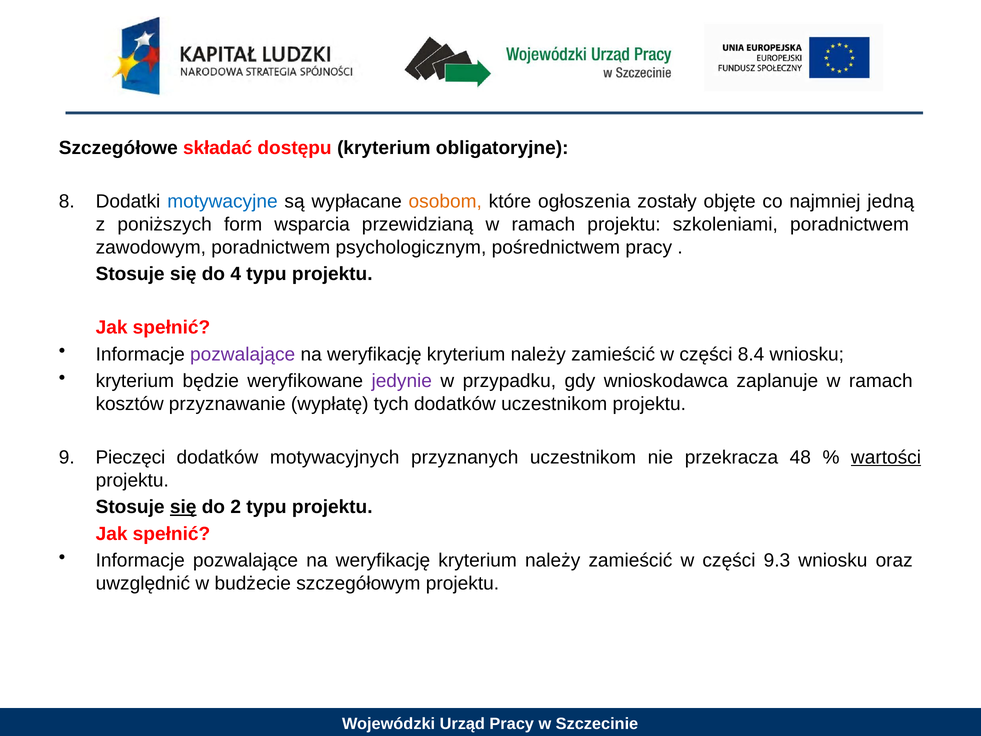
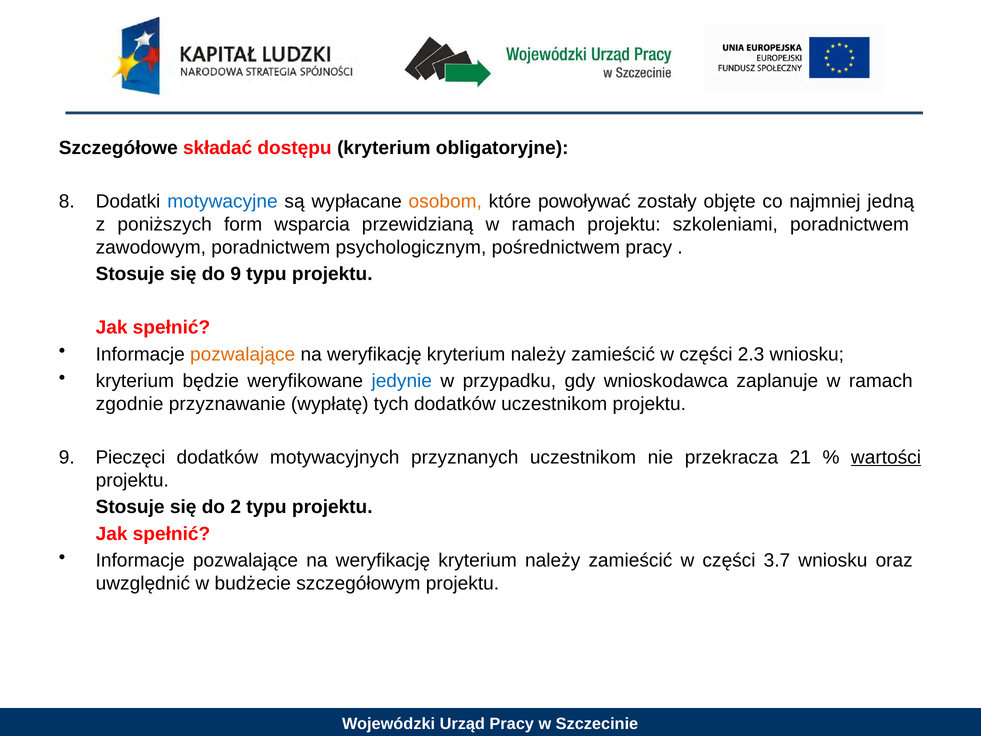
ogłoszenia: ogłoszenia -> powoływać
do 4: 4 -> 9
pozwalające at (243, 354) colour: purple -> orange
8.4: 8.4 -> 2.3
jedynie colour: purple -> blue
kosztów: kosztów -> zgodnie
48: 48 -> 21
się at (183, 507) underline: present -> none
9.3: 9.3 -> 3.7
